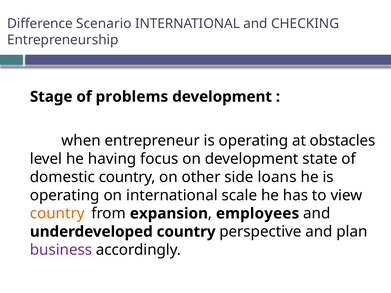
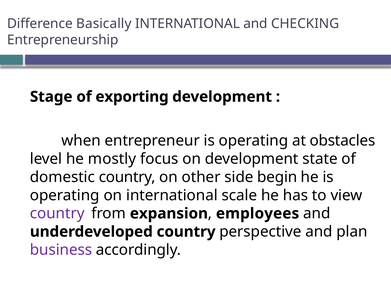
Scenario: Scenario -> Basically
problems: problems -> exporting
having: having -> mostly
loans: loans -> begin
country at (57, 214) colour: orange -> purple
